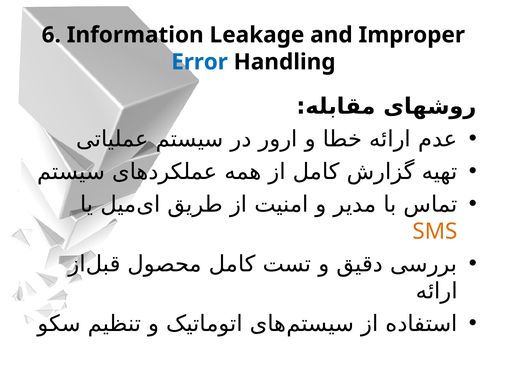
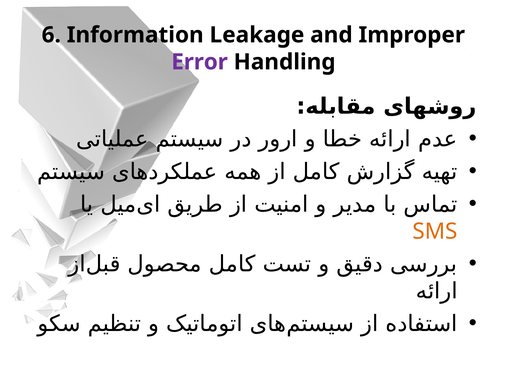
Error colour: blue -> purple
